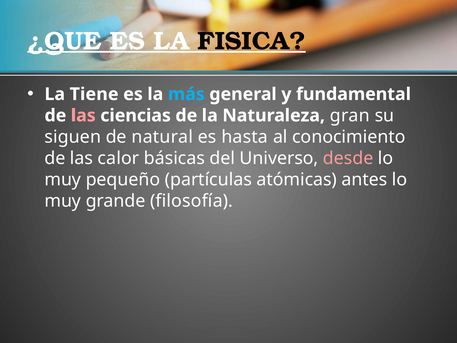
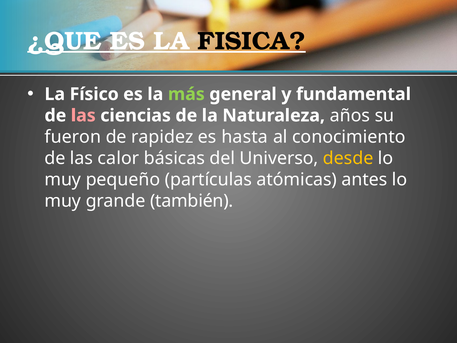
Tiene: Tiene -> Físico
más colour: light blue -> light green
gran: gran -> años
siguen: siguen -> fueron
natural: natural -> rapidez
desde colour: pink -> yellow
filosofía: filosofía -> también
